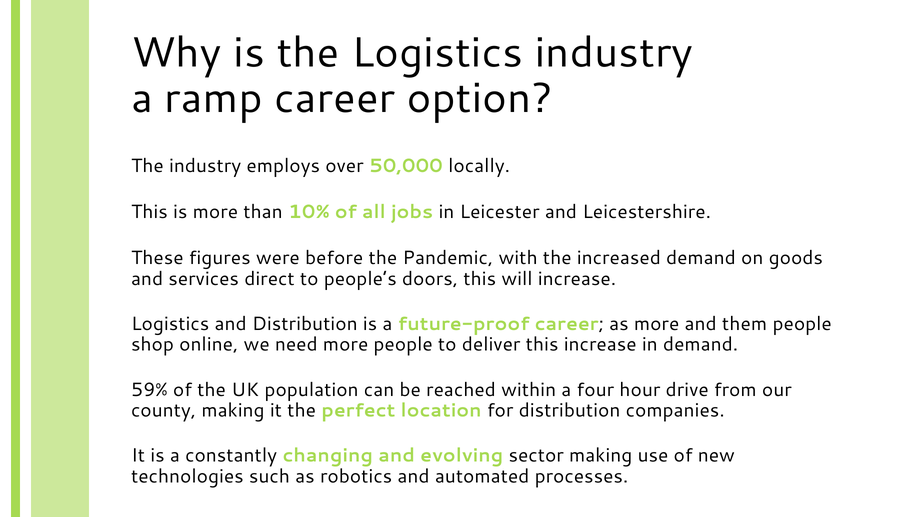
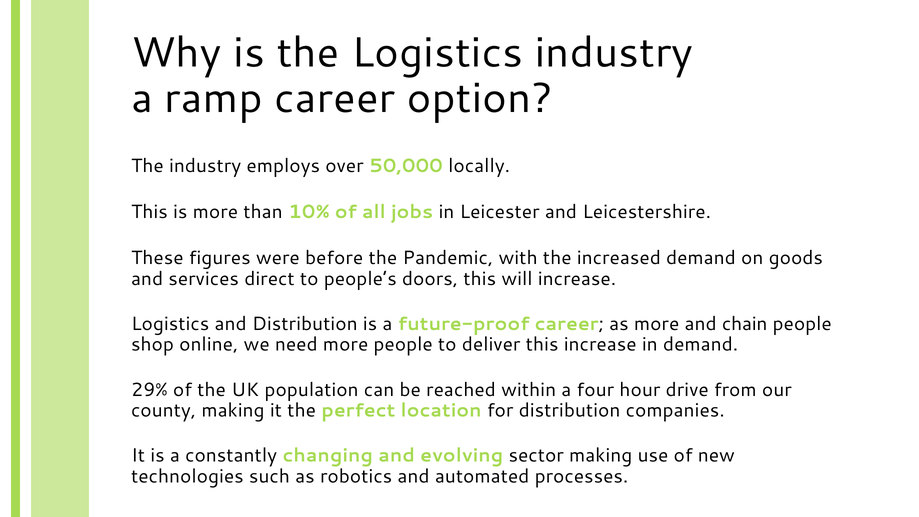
them: them -> chain
59%: 59% -> 29%
